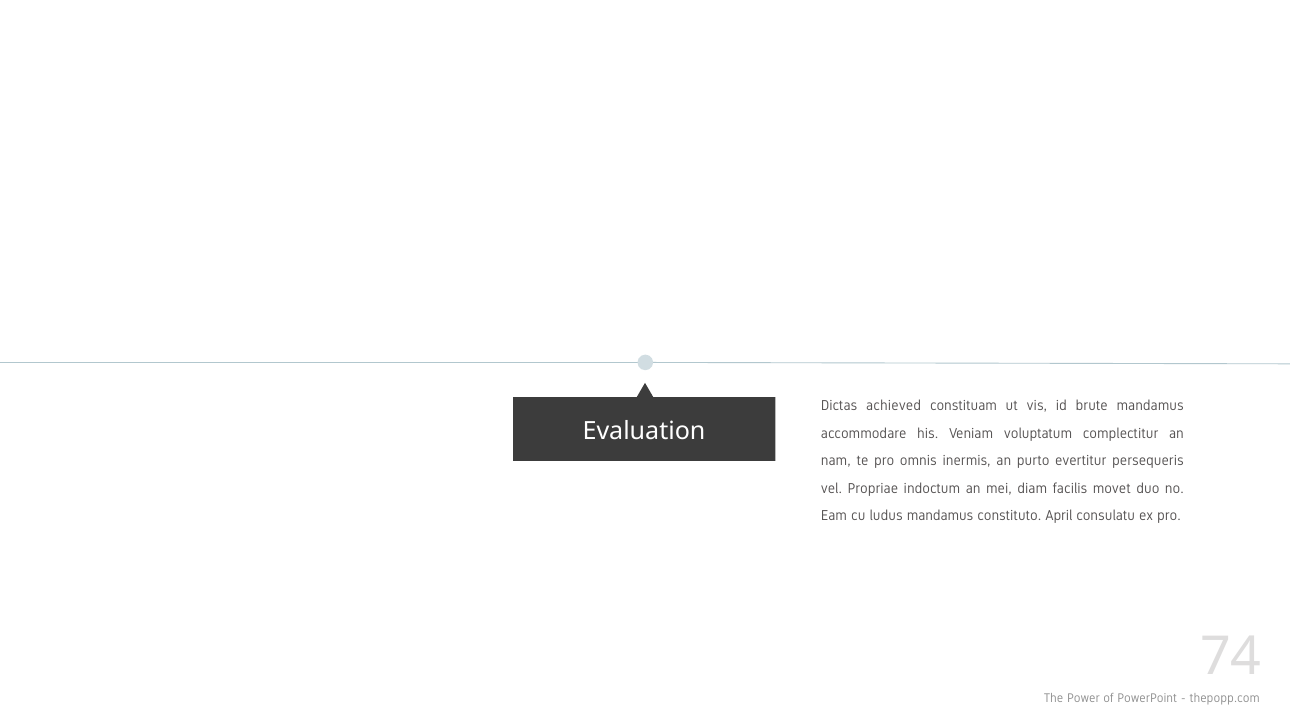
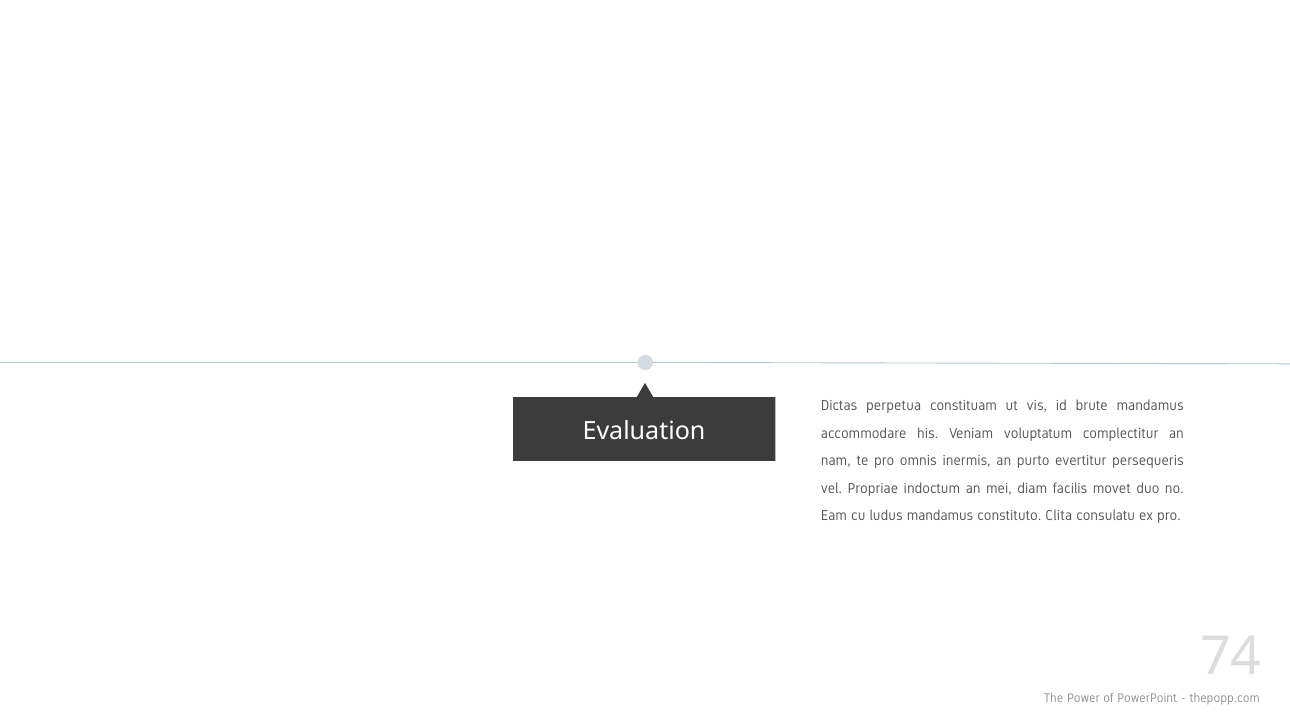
achieved: achieved -> perpetua
April: April -> Clita
